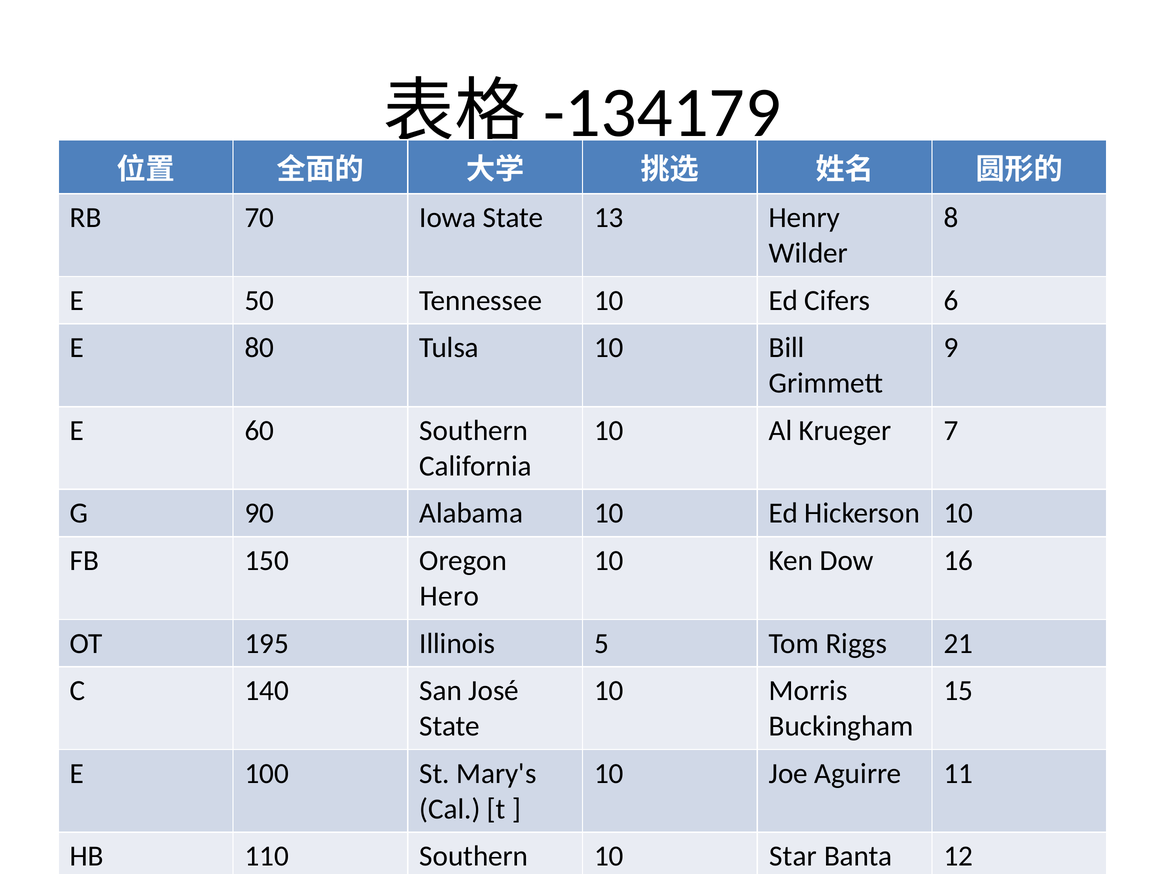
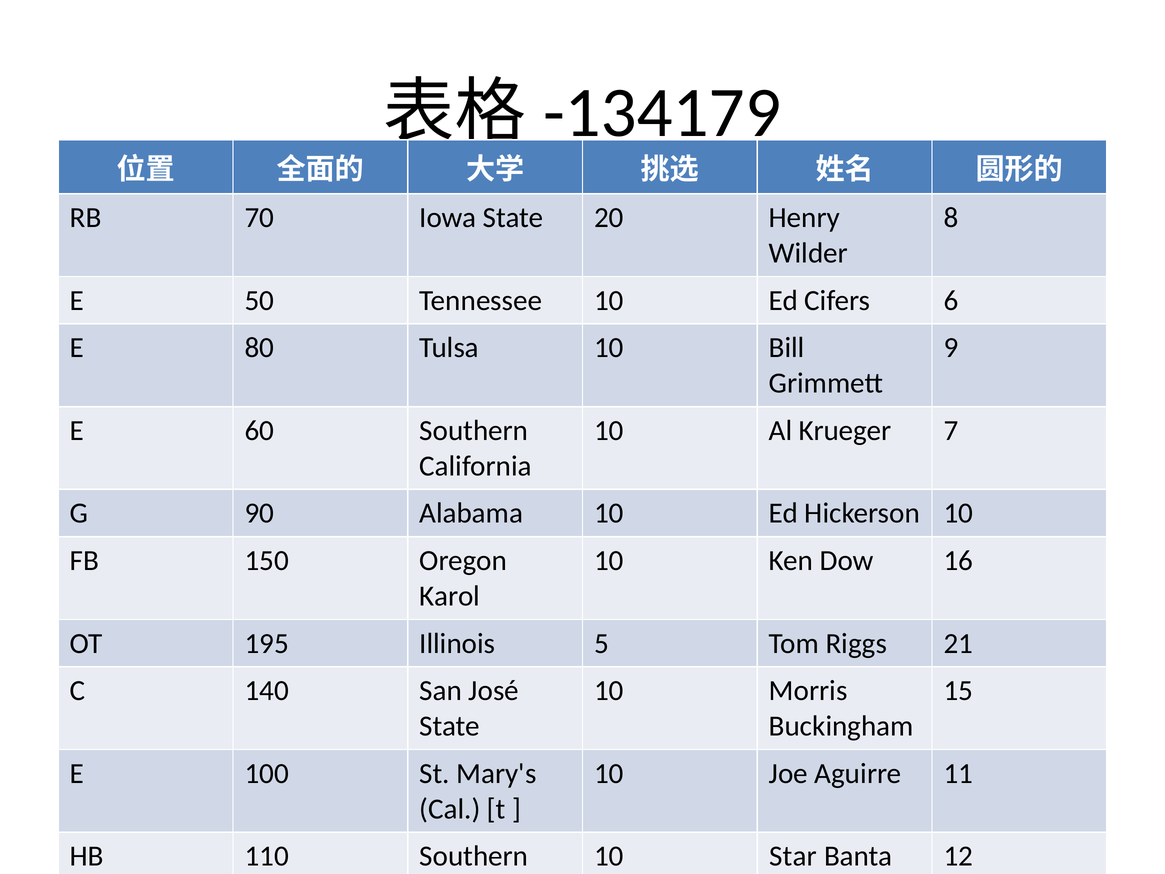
State 13: 13 -> 20
Hero: Hero -> Karol
